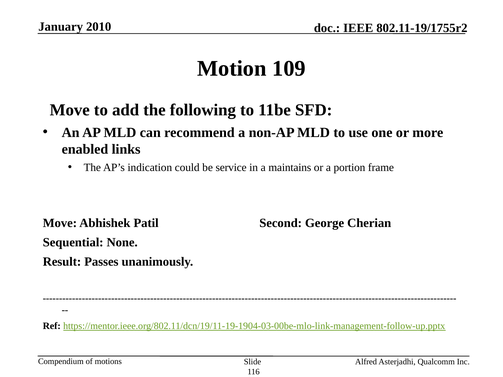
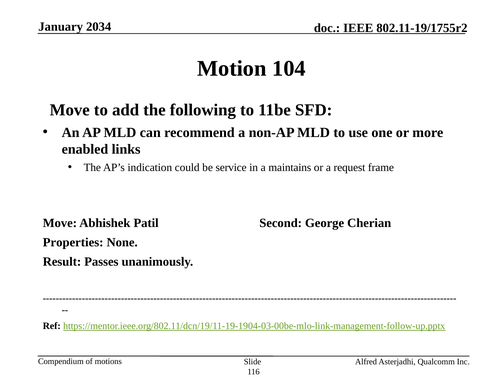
2010: 2010 -> 2034
109: 109 -> 104
portion: portion -> request
Sequential: Sequential -> Properties
